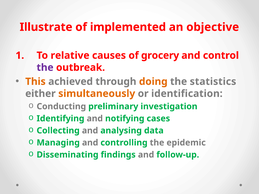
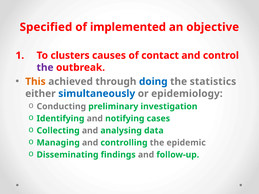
Illustrate: Illustrate -> Specified
relative: relative -> clusters
grocery: grocery -> contact
doing colour: orange -> blue
simultaneously colour: orange -> blue
identification: identification -> epidemiology
